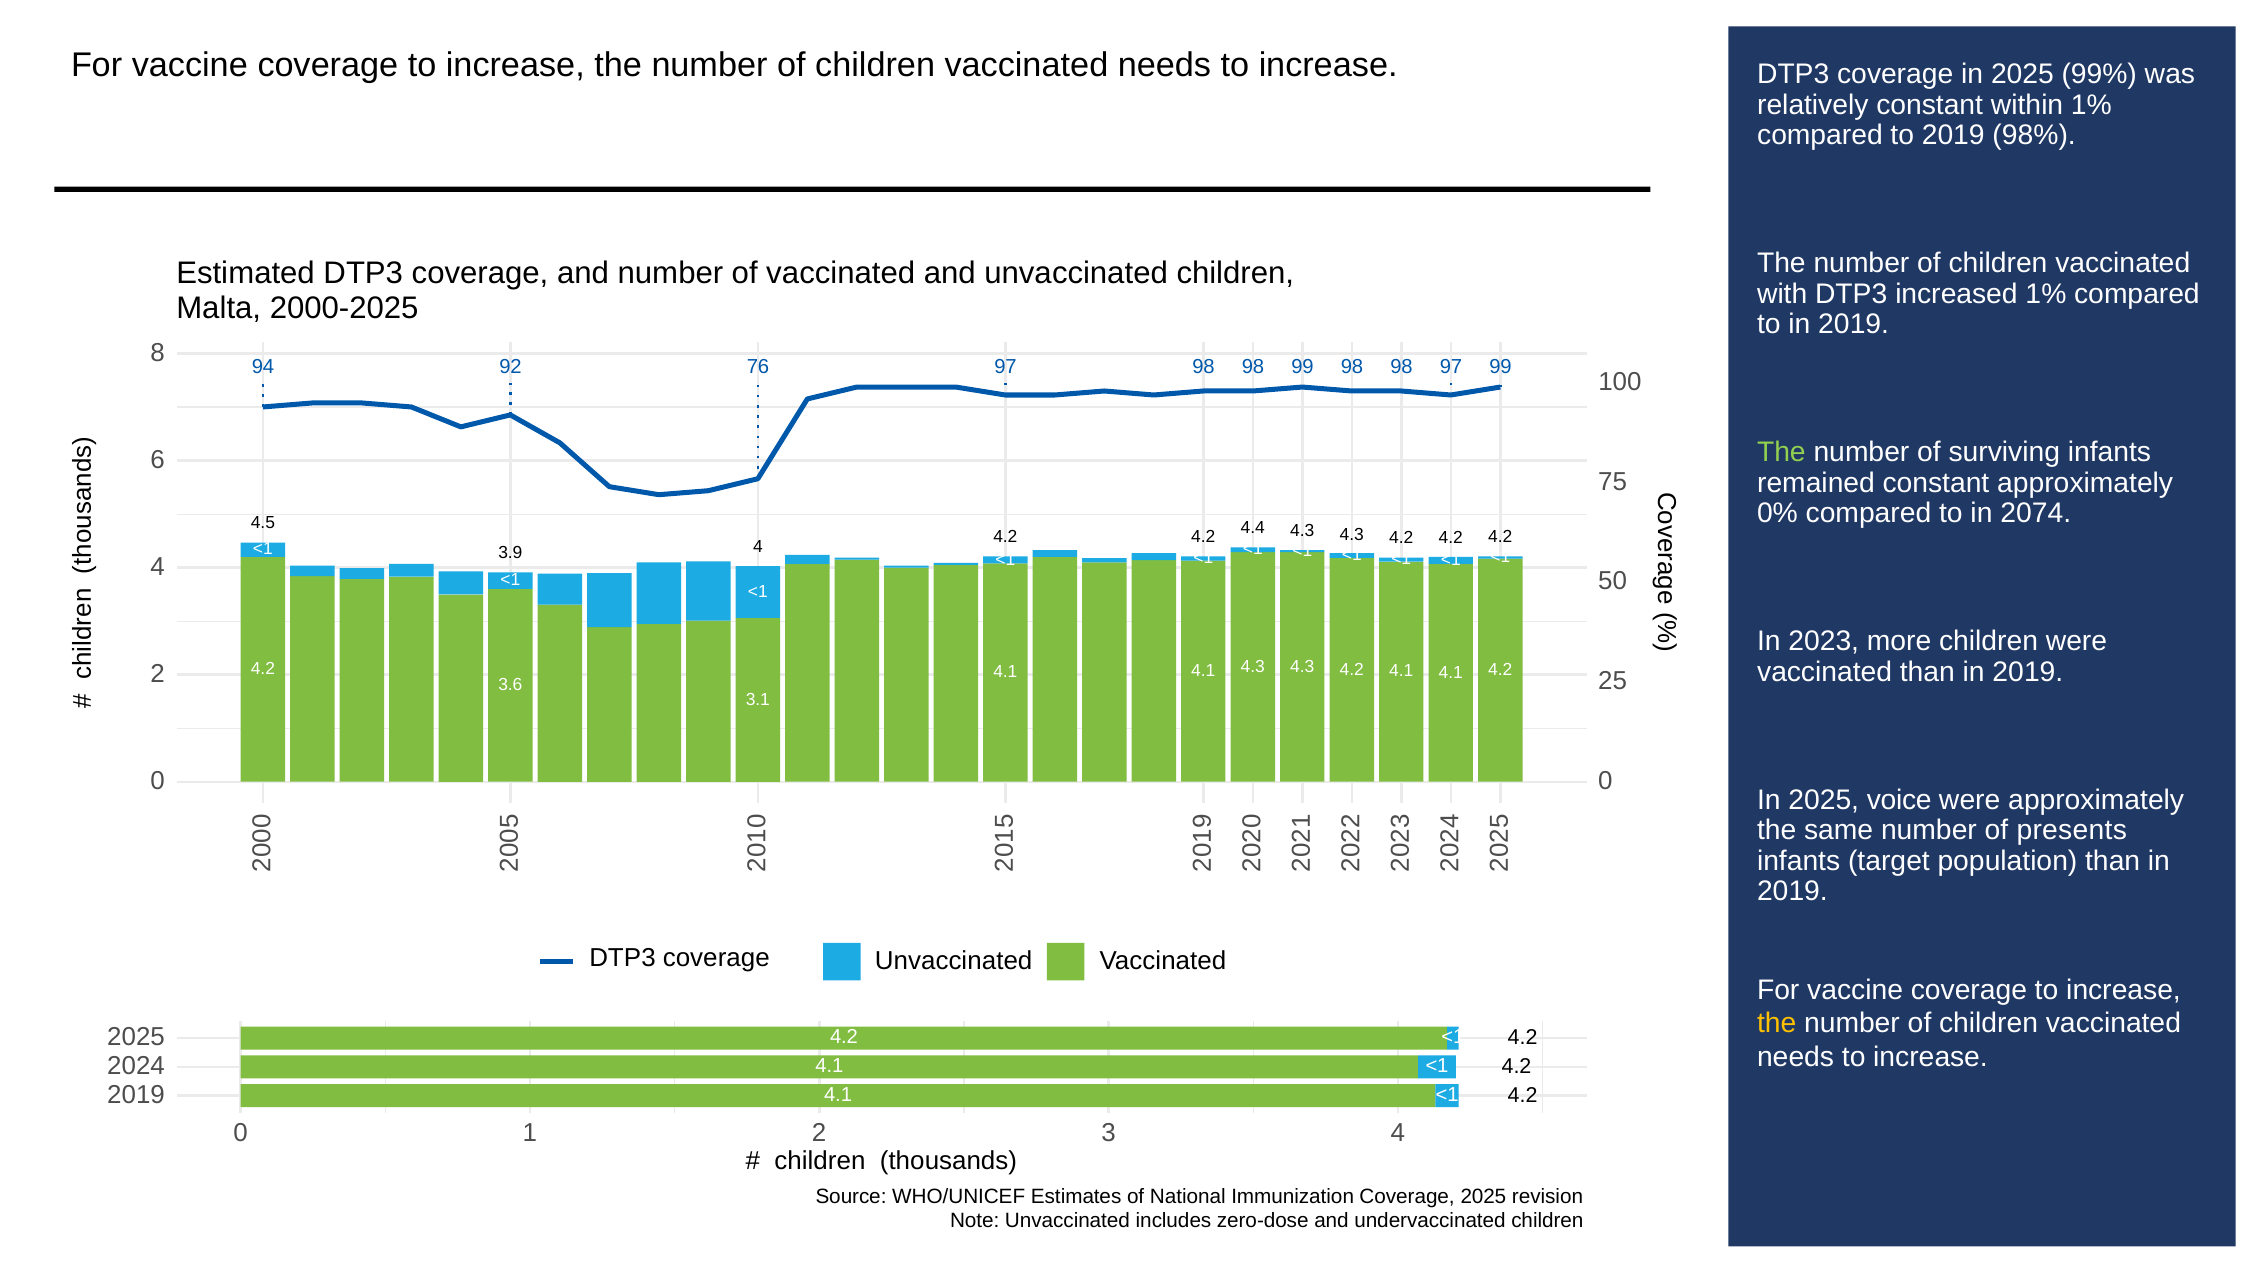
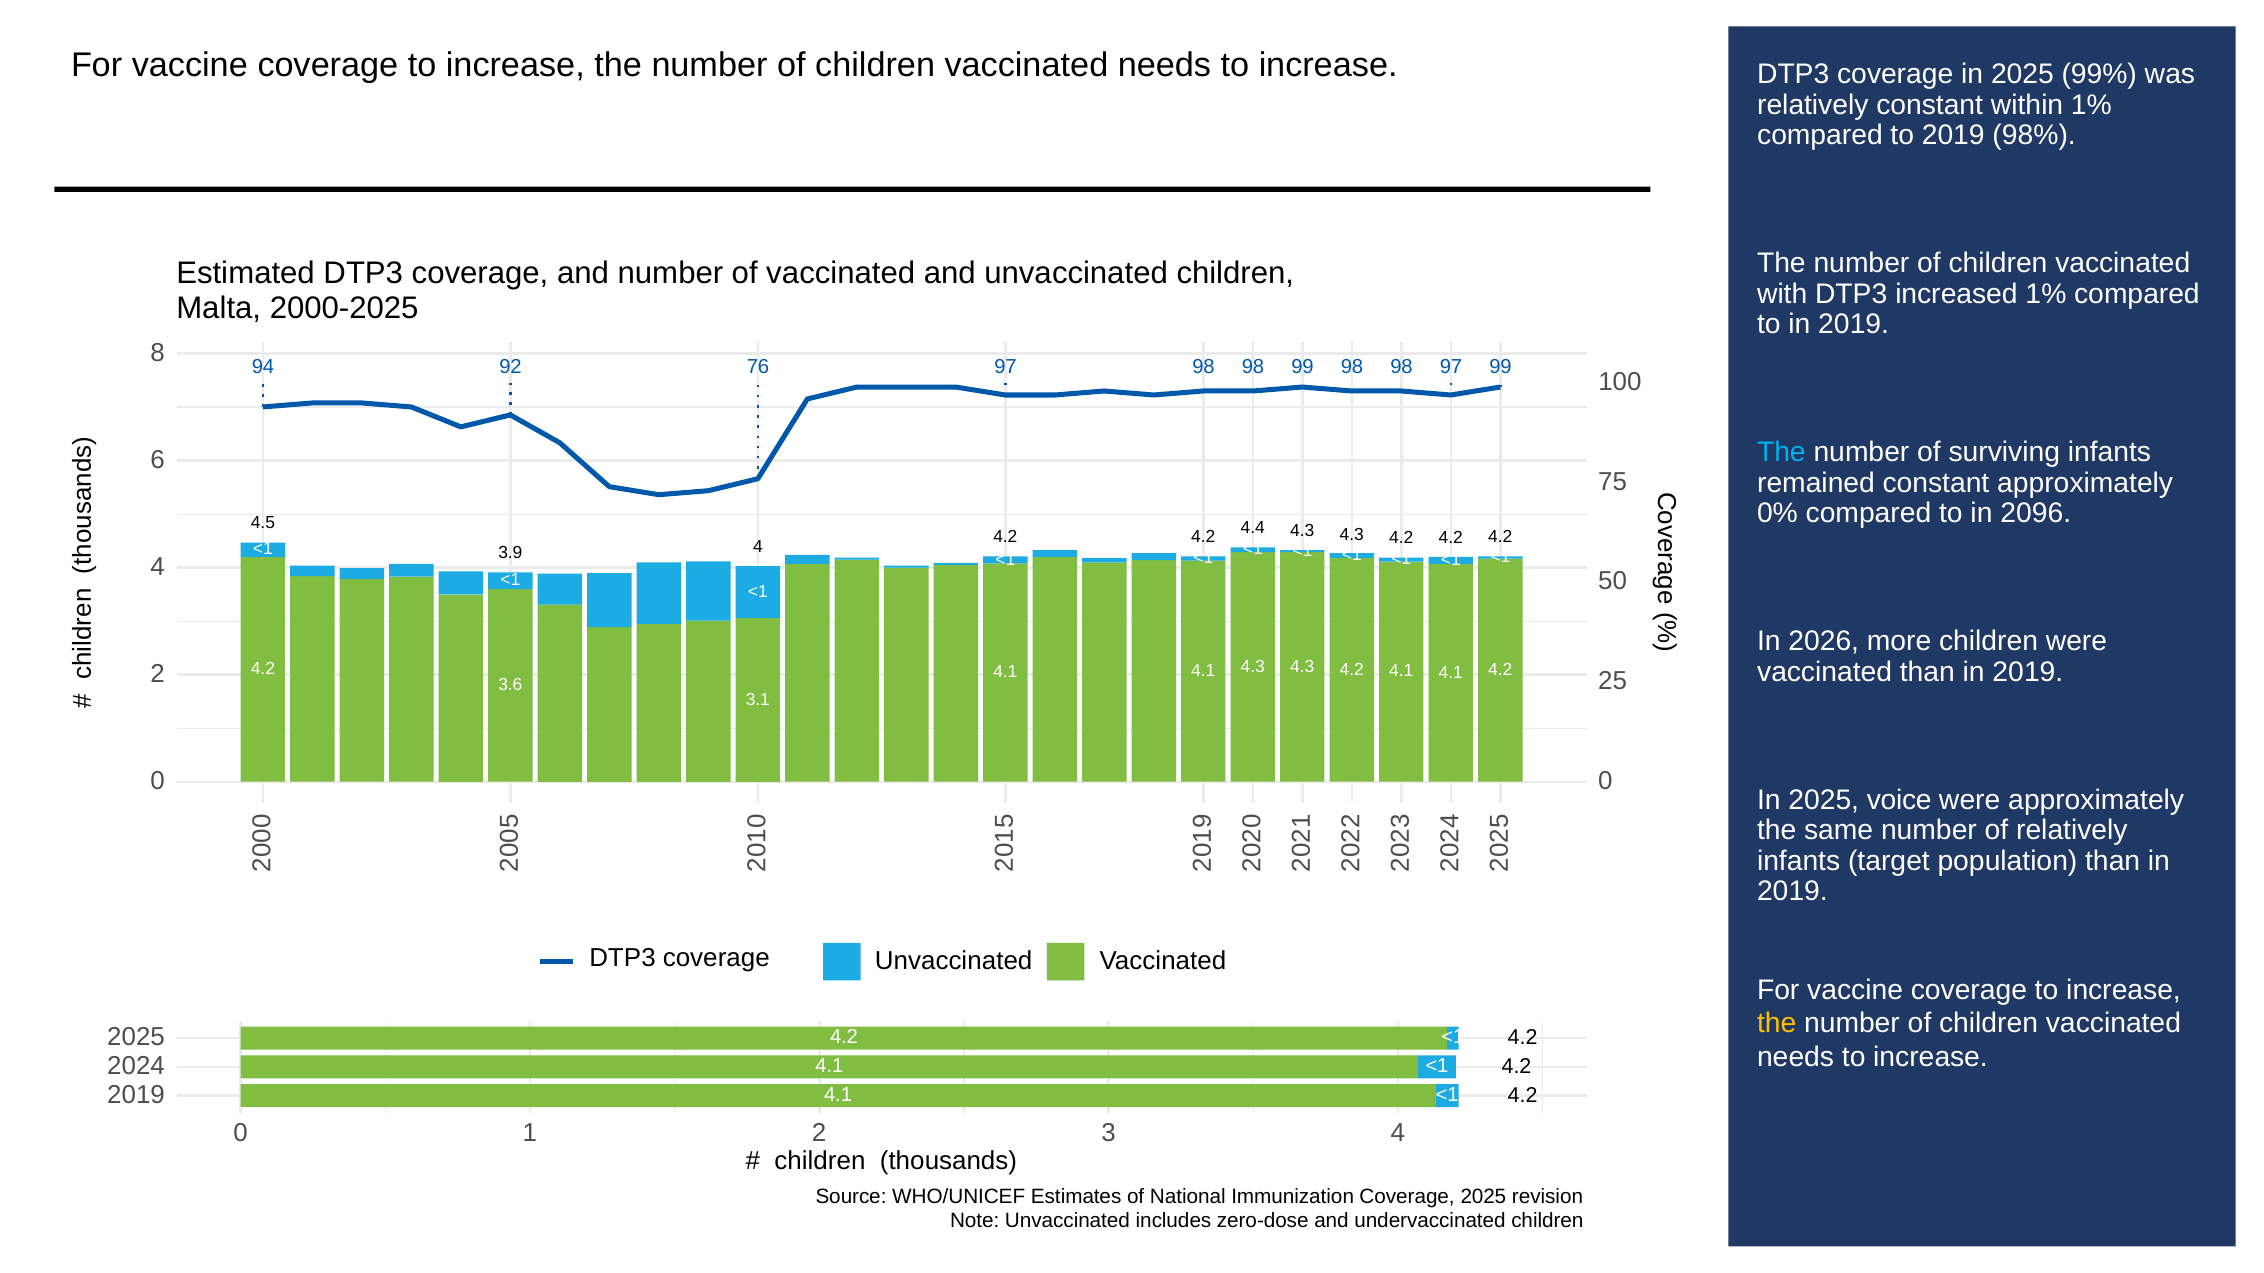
The at (1781, 453) colour: light green -> light blue
2074: 2074 -> 2096
2023: 2023 -> 2026
of presents: presents -> relatively
